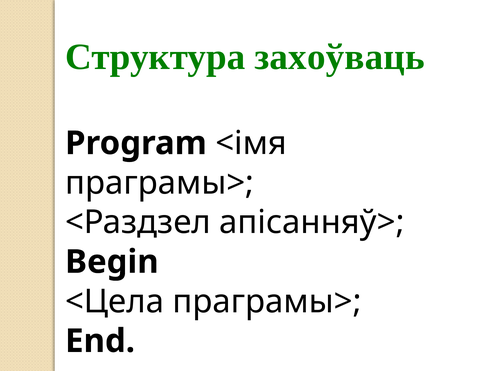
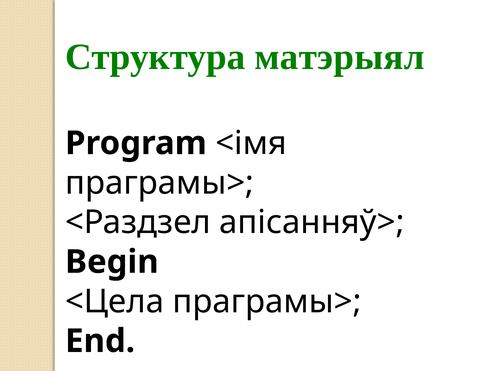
захоўваць: захоўваць -> матэрыял
